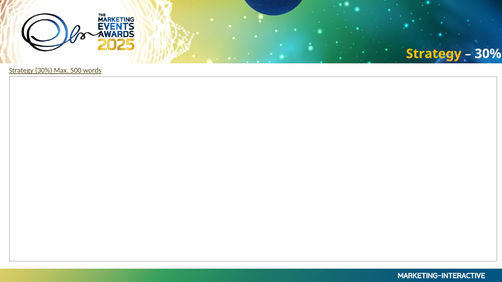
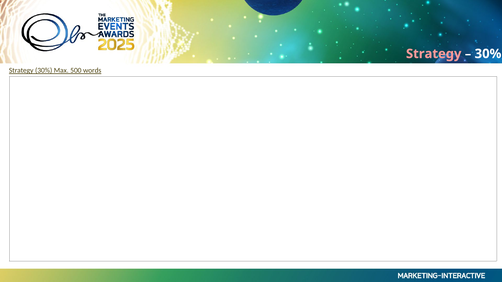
Strategy at (434, 54) colour: yellow -> pink
